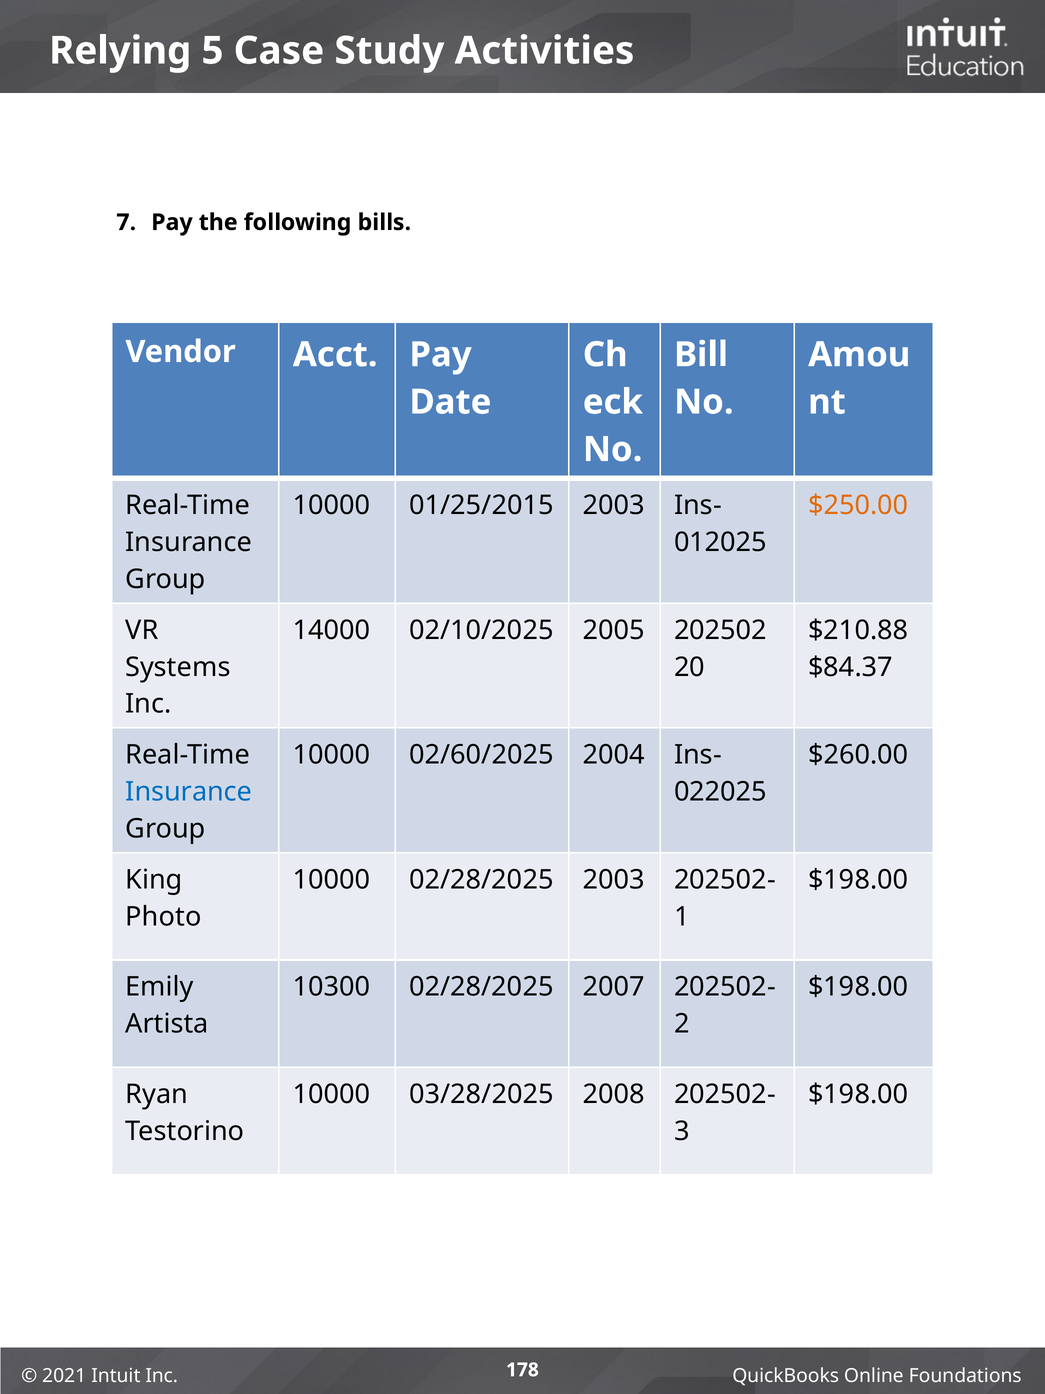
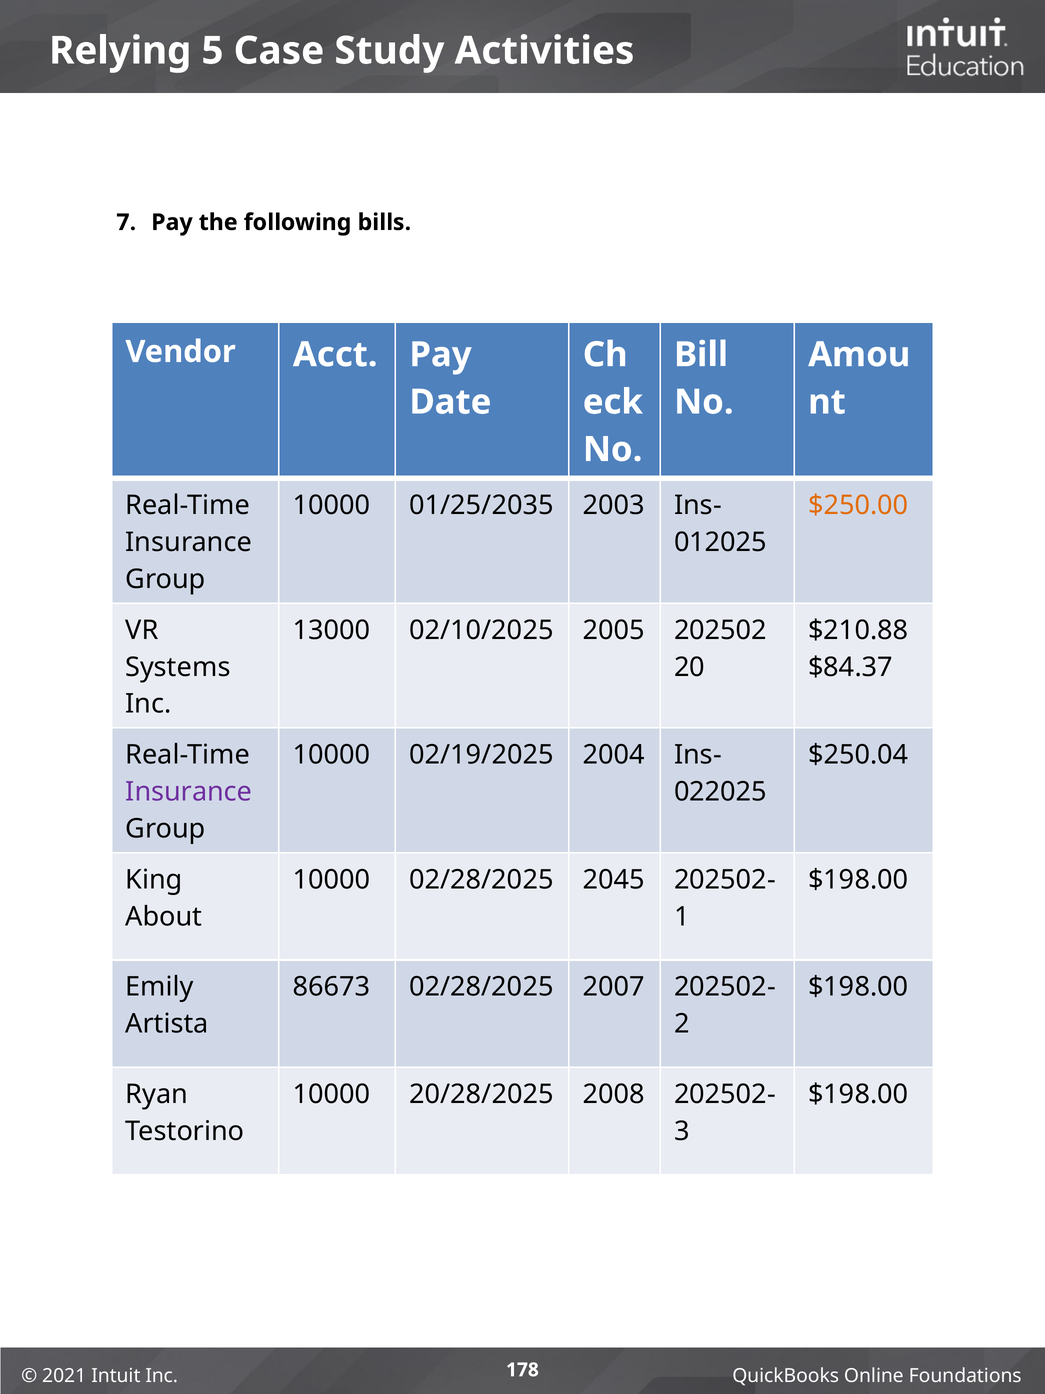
01/25/2015: 01/25/2015 -> 01/25/2035
14000: 14000 -> 13000
02/60/2025: 02/60/2025 -> 02/19/2025
$260.00: $260.00 -> $250.04
Insurance at (189, 792) colour: blue -> purple
02/28/2025 2003: 2003 -> 2045
Photo: Photo -> About
10300: 10300 -> 86673
03/28/2025: 03/28/2025 -> 20/28/2025
